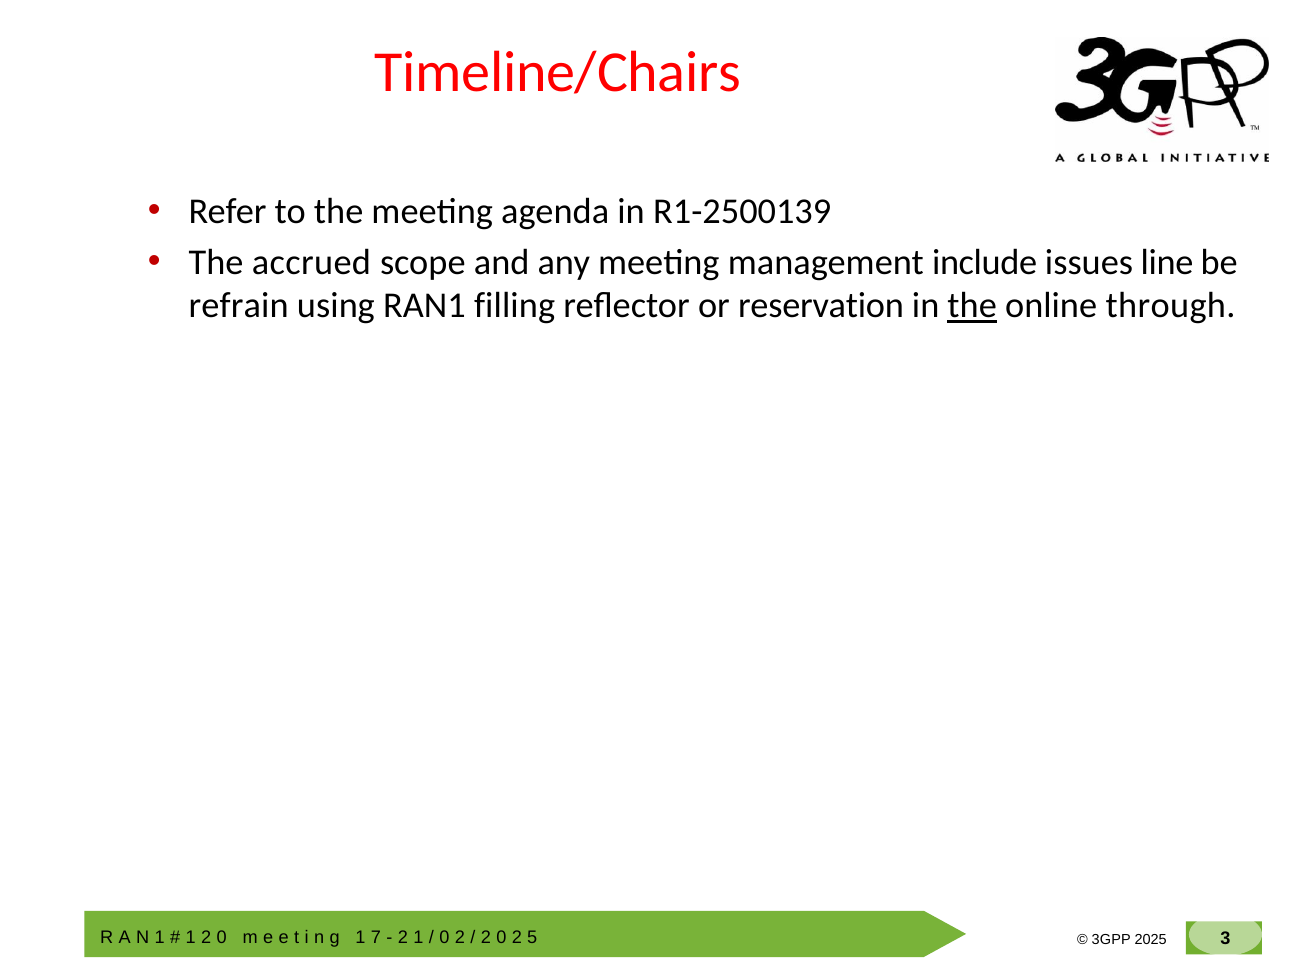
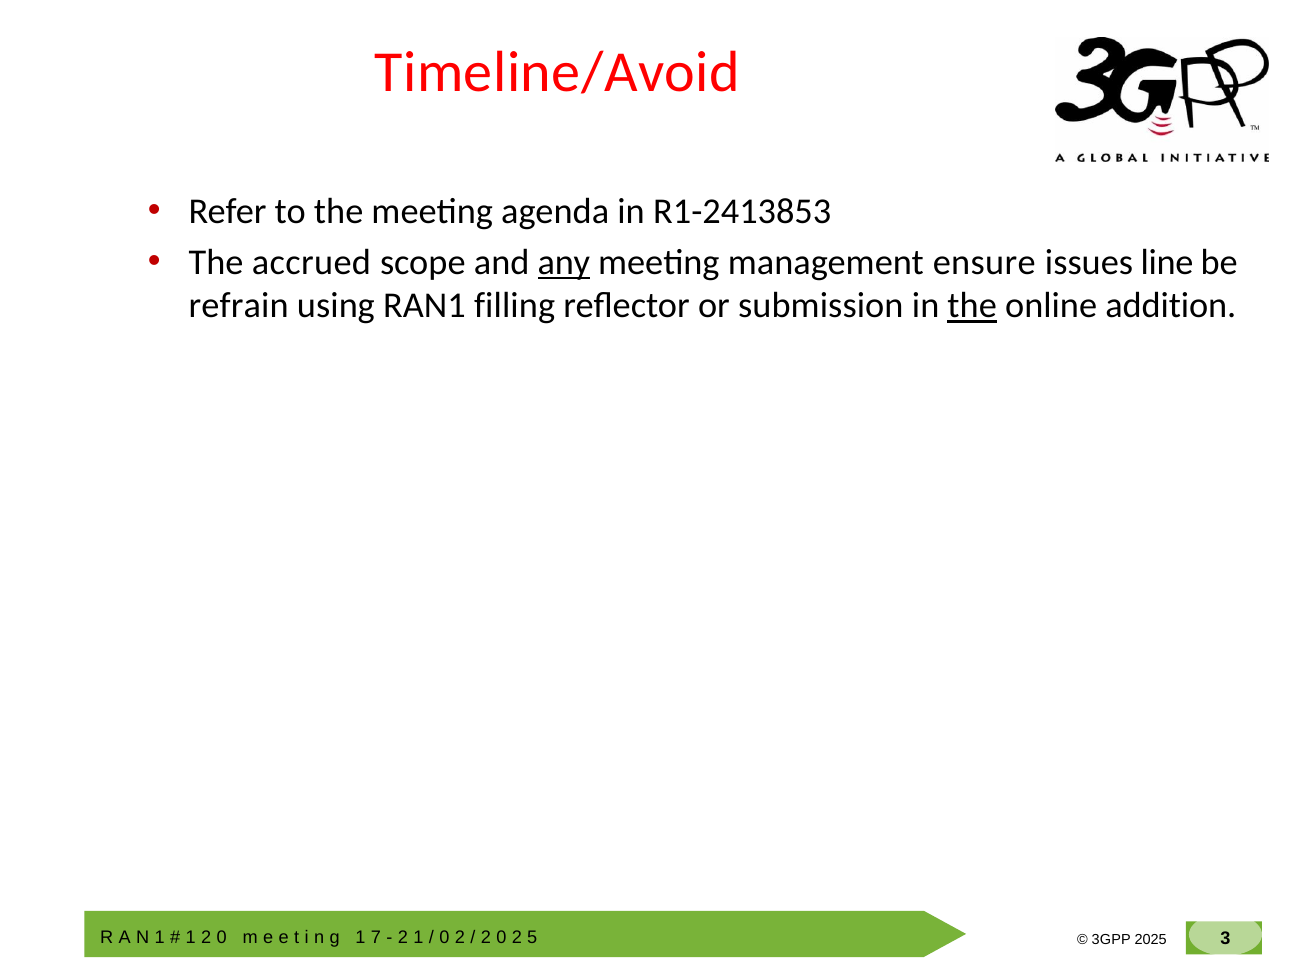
Timeline/Chairs: Timeline/Chairs -> Timeline/Avoid
R1-2500139: R1-2500139 -> R1-2413853
any underline: none -> present
include: include -> ensure
reservation: reservation -> submission
through: through -> addition
